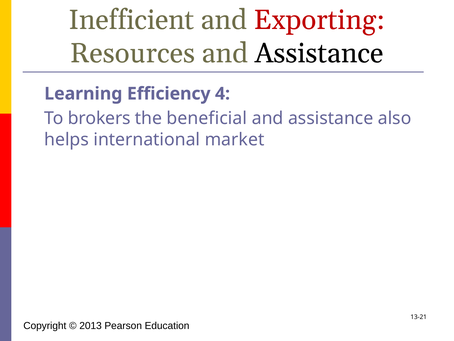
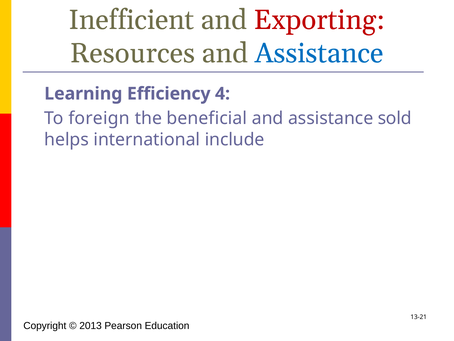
Assistance at (319, 53) colour: black -> blue
brokers: brokers -> foreign
also: also -> sold
market: market -> include
